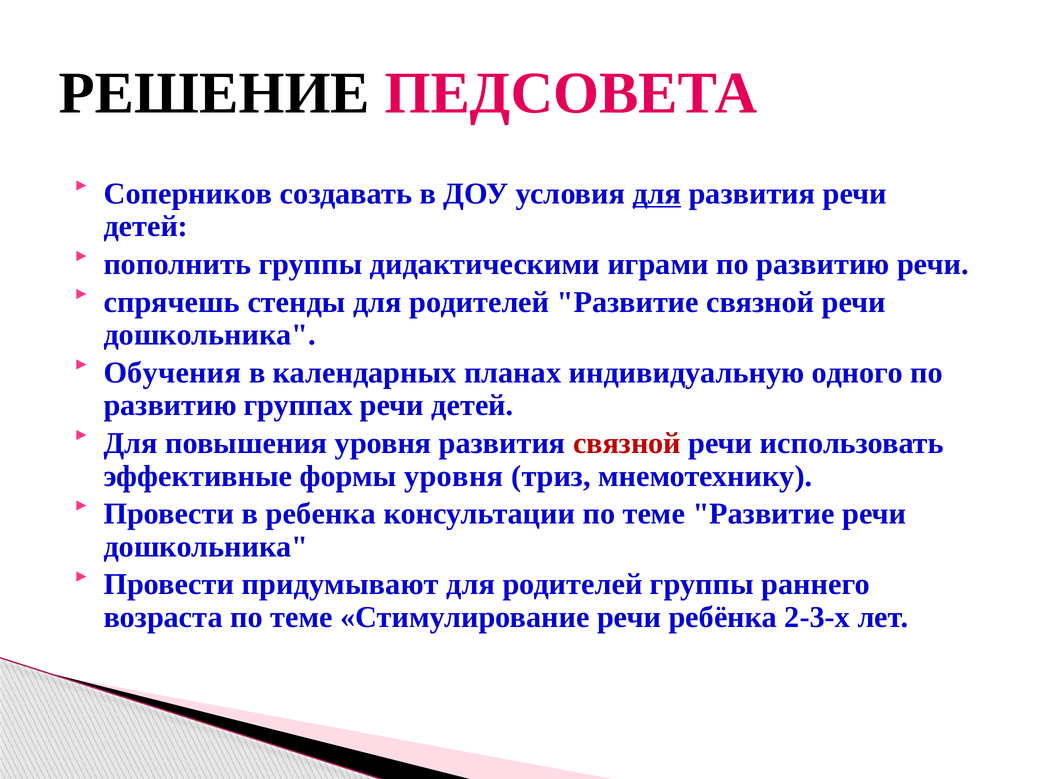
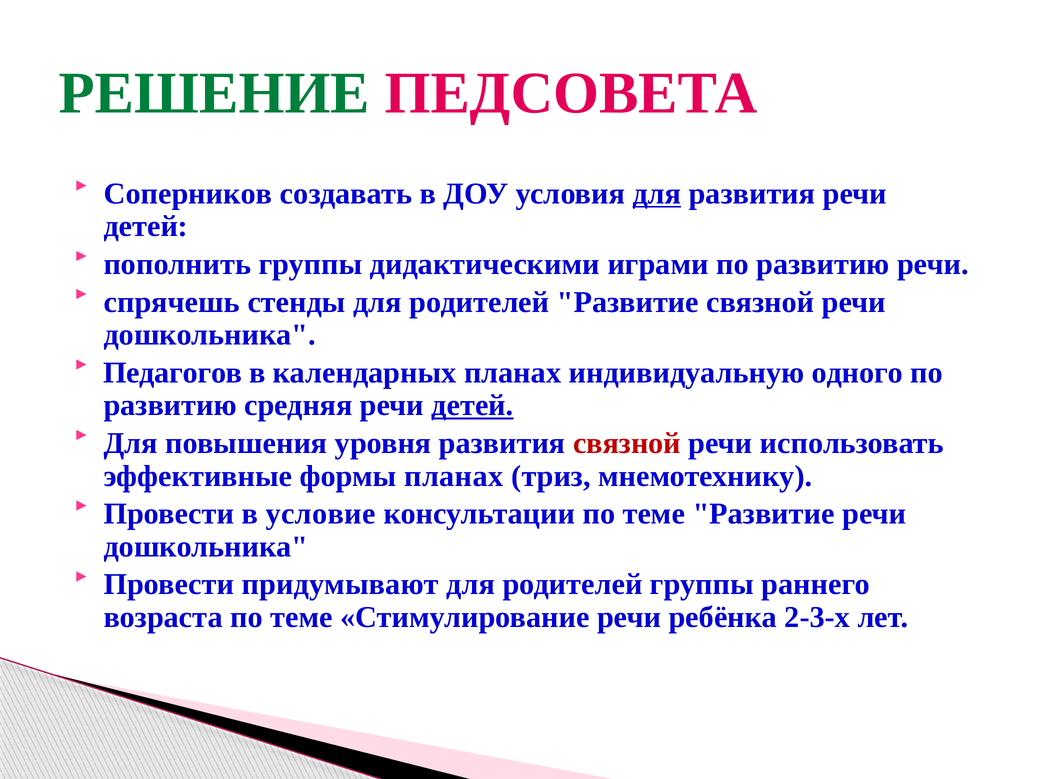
РЕШЕНИЕ colour: black -> green
Обучения: Обучения -> Педагогов
группах: группах -> средняя
детей at (472, 405) underline: none -> present
формы уровня: уровня -> планах
ребенка: ребенка -> условие
